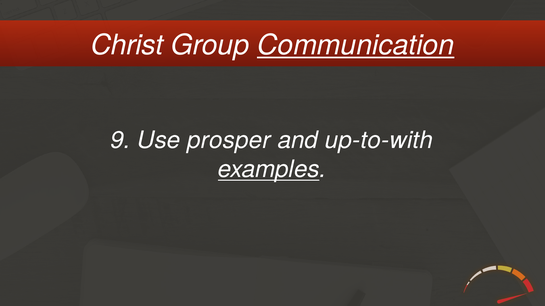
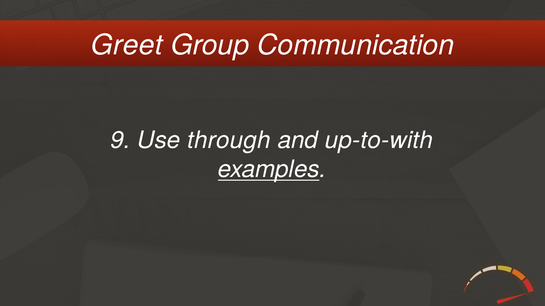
Christ: Christ -> Greet
Communication underline: present -> none
prosper: prosper -> through
